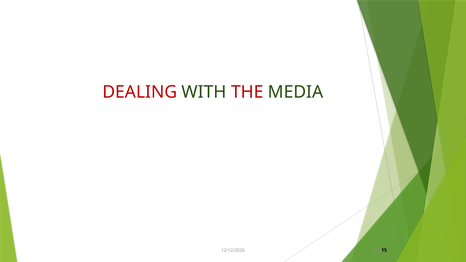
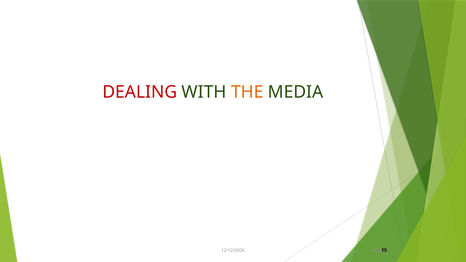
THE colour: red -> orange
